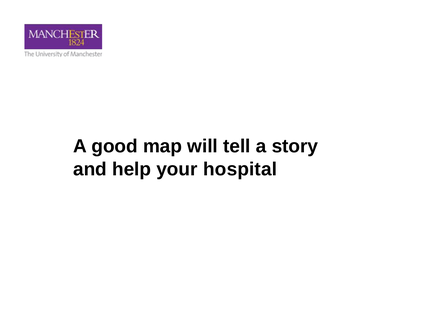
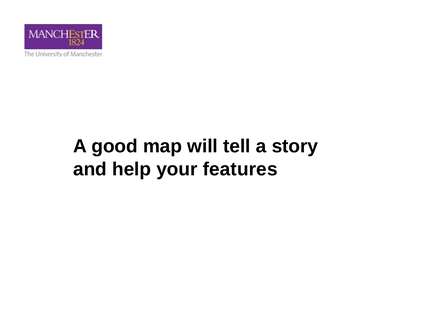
hospital: hospital -> features
